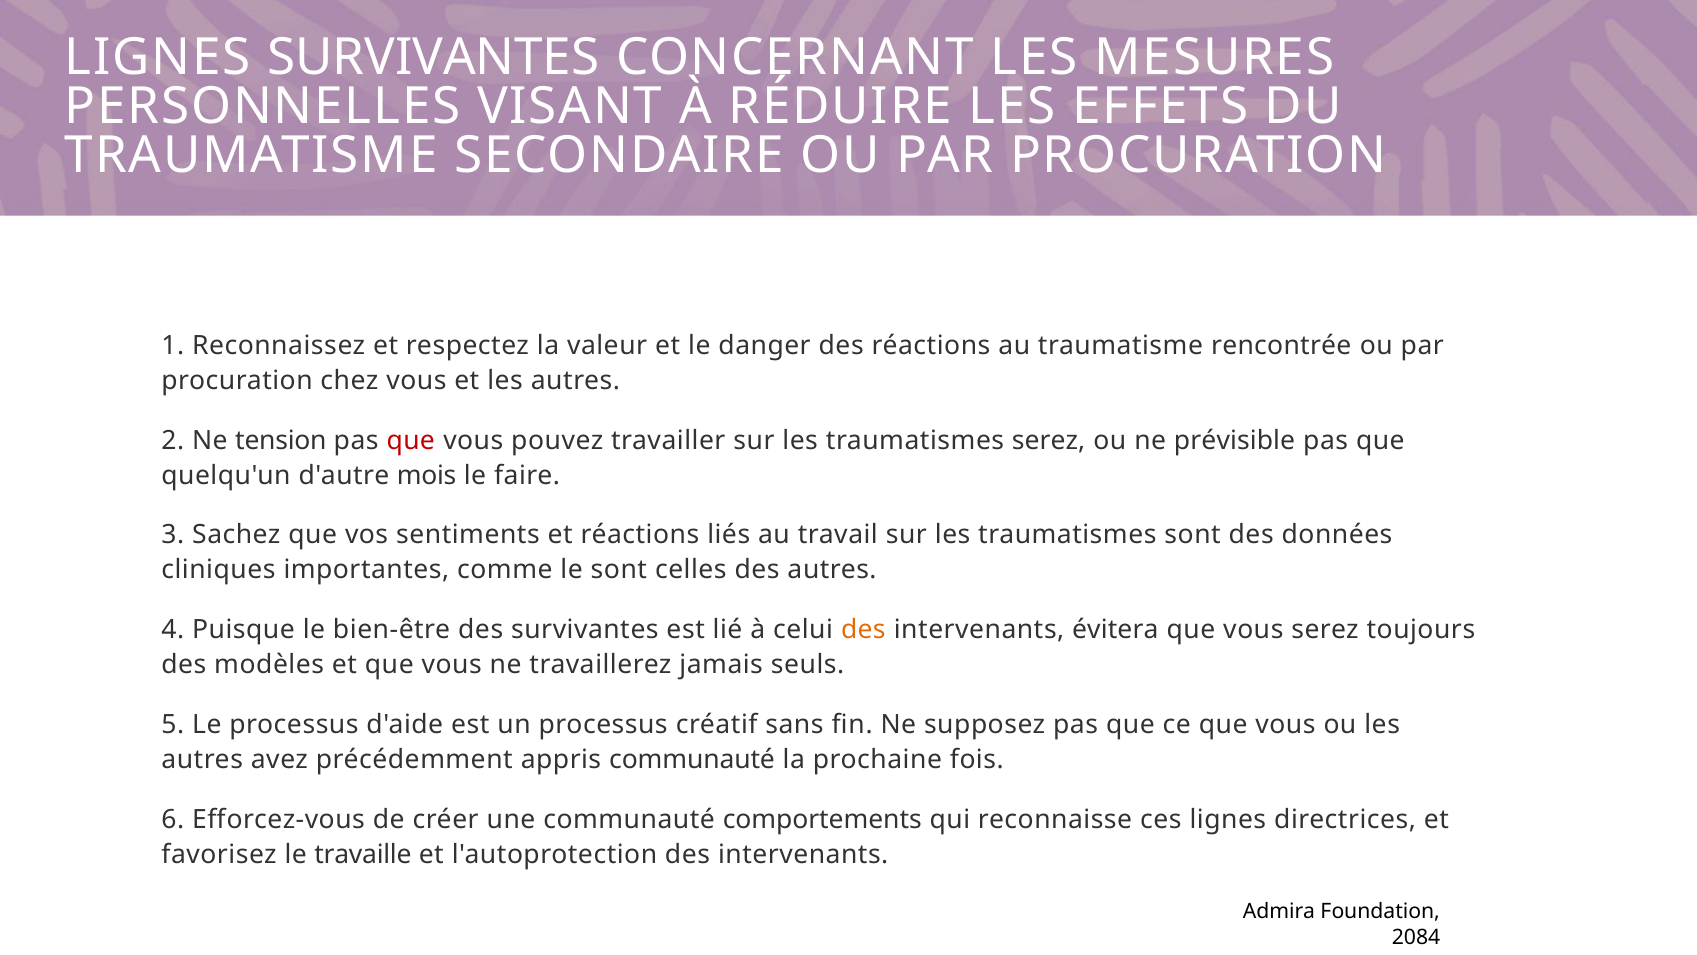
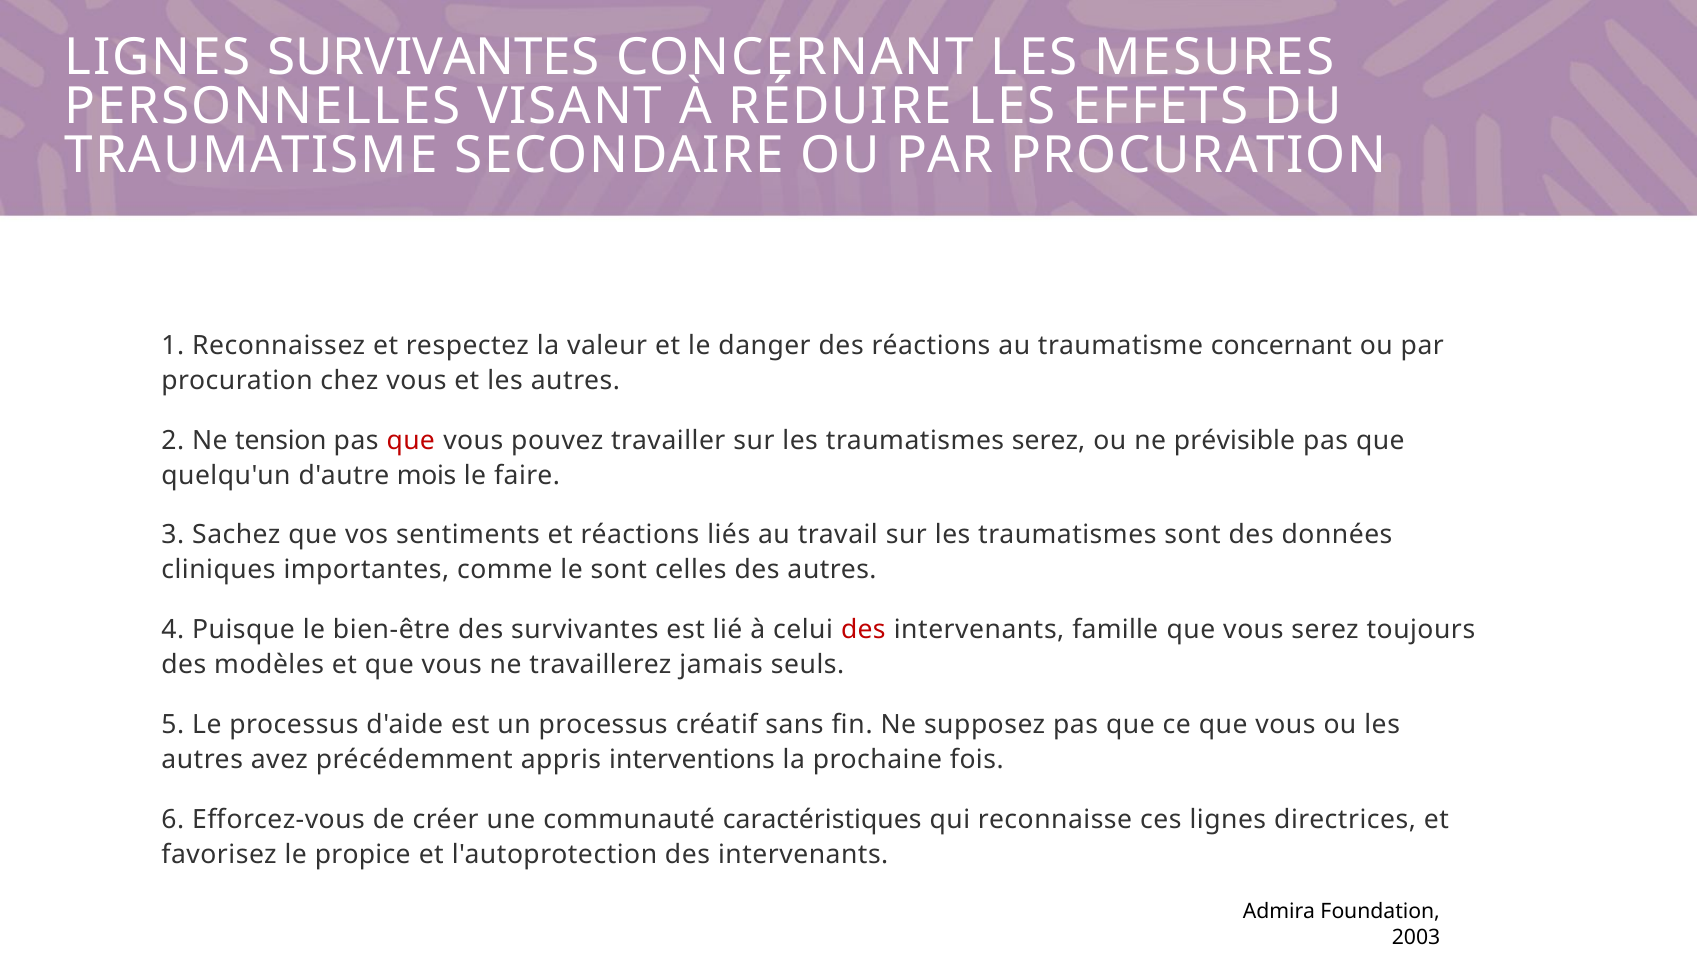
traumatisme rencontrée: rencontrée -> concernant
des at (863, 630) colour: orange -> red
évitera: évitera -> famille
appris communauté: communauté -> interventions
comportements: comportements -> caractéristiques
travaille: travaille -> propice
2084: 2084 -> 2003
